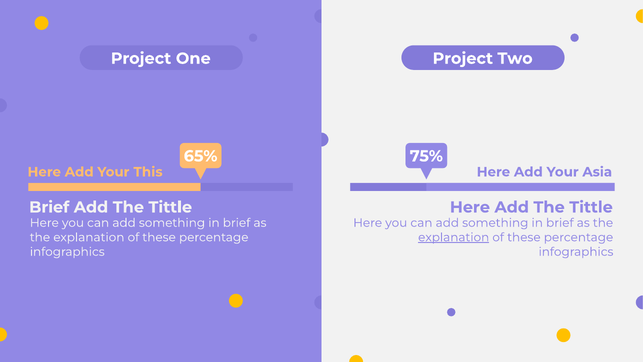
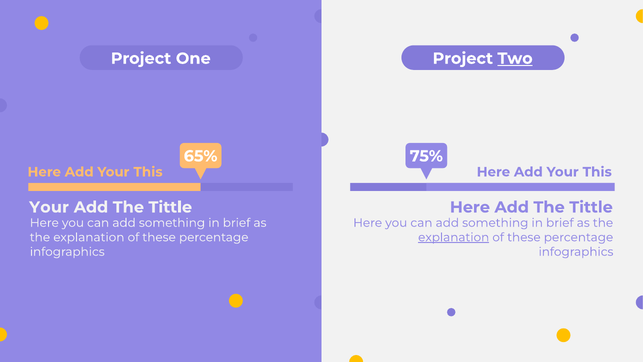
Two underline: none -> present
Asia at (597, 172): Asia -> This
Brief at (49, 207): Brief -> Your
